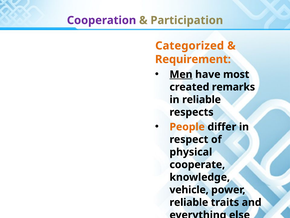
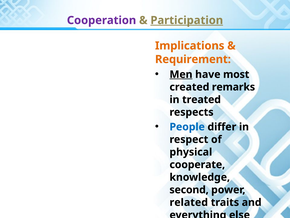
Participation underline: none -> present
Categorized: Categorized -> Implications
in reliable: reliable -> treated
People colour: orange -> blue
vehicle: vehicle -> second
reliable at (189, 202): reliable -> related
